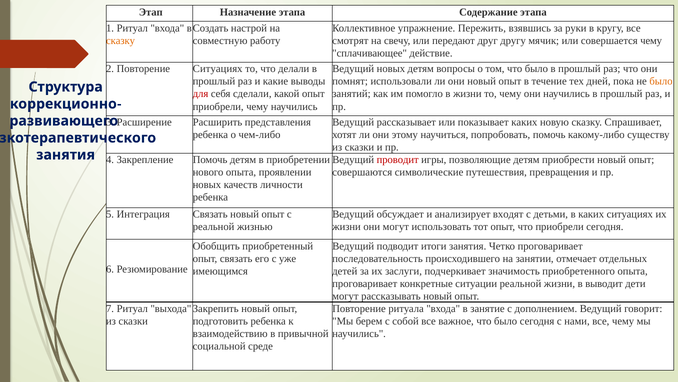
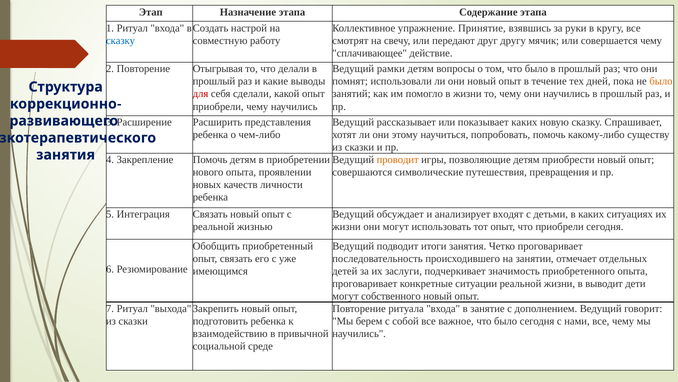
Пережить: Пережить -> Принятие
сказку at (121, 40) colour: orange -> blue
Повторение Ситуациях: Ситуациях -> Отыгрывая
Ведущий новых: новых -> рамки
проводит colour: red -> orange
рассказывать: рассказывать -> собственного
